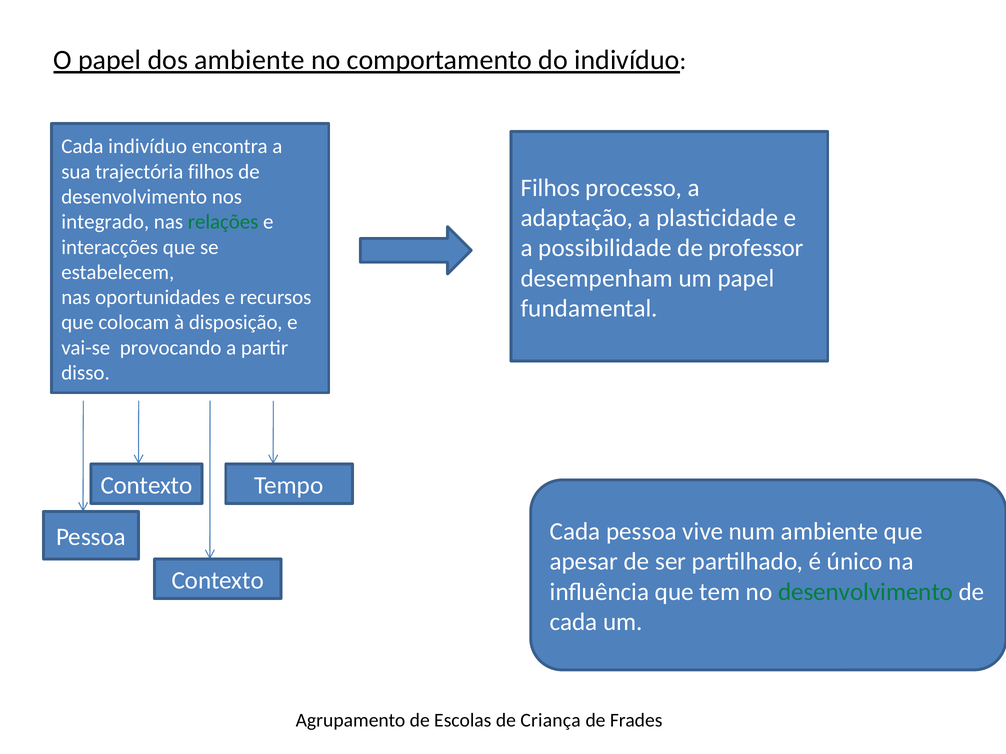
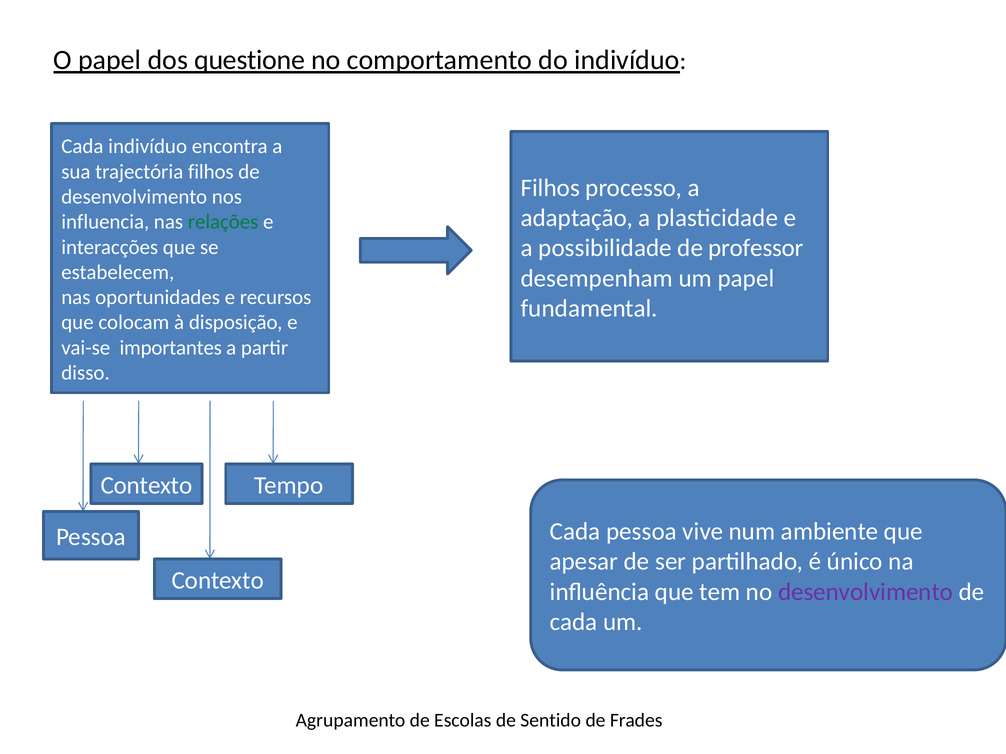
dos ambiente: ambiente -> questione
integrado: integrado -> influencia
provocando: provocando -> importantes
desenvolvimento at (866, 592) colour: green -> purple
Criança: Criança -> Sentido
